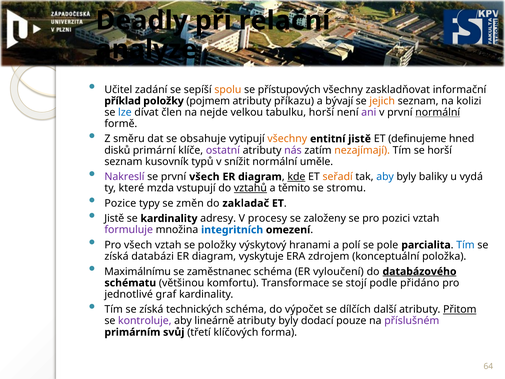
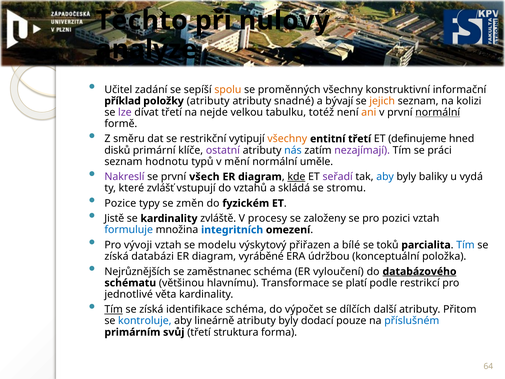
Deadly: Deadly -> Těchto
relační: relační -> nulový
přístupových: přístupových -> proměnných
zaskladňovat: zaskladňovat -> konstruktivní
položky pojmem: pojmem -> atributy
příkazu: příkazu -> snadné
lze colour: blue -> purple
dívat člen: člen -> třetí
tabulku horší: horší -> totéž
ani colour: purple -> orange
obsahuje: obsahuje -> restrikční
entitní jistě: jistě -> třetí
nás colour: purple -> blue
nezajímají colour: orange -> purple
se horší: horší -> práci
kusovník: kusovník -> hodnotu
snížit: snížit -> mění
seřadí colour: orange -> purple
mzda: mzda -> zvlášť
vztahů underline: present -> none
těmito: těmito -> skládá
zakladač: zakladač -> fyzickém
adresy: adresy -> zvláště
formuluje colour: purple -> blue
Pro všech: všech -> vývoji
se položky: položky -> modelu
hranami: hranami -> přiřazen
polí: polí -> bílé
pole: pole -> toků
vyskytuje: vyskytuje -> vyráběné
zdrojem: zdrojem -> údržbou
Maximálnímu: Maximálnímu -> Nejrůznějších
komfortu: komfortu -> hlavnímu
stojí: stojí -> platí
přidáno: přidáno -> restrikcí
graf: graf -> věta
Tím at (114, 309) underline: none -> present
technických: technických -> identifikace
Přitom underline: present -> none
kontroluje colour: purple -> blue
příslušném colour: purple -> blue
klíčových: klíčových -> struktura
